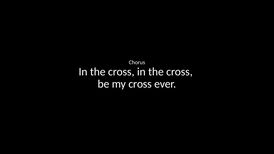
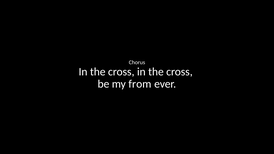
my cross: cross -> from
